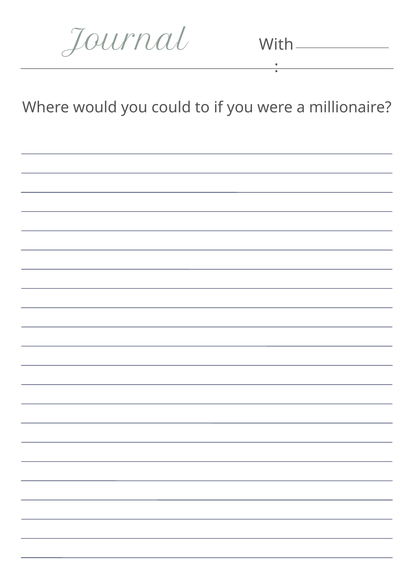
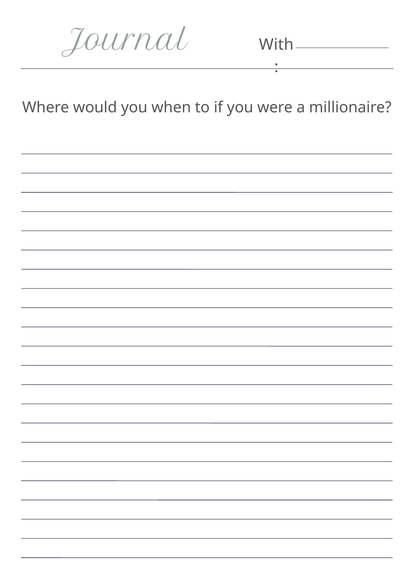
could: could -> when
